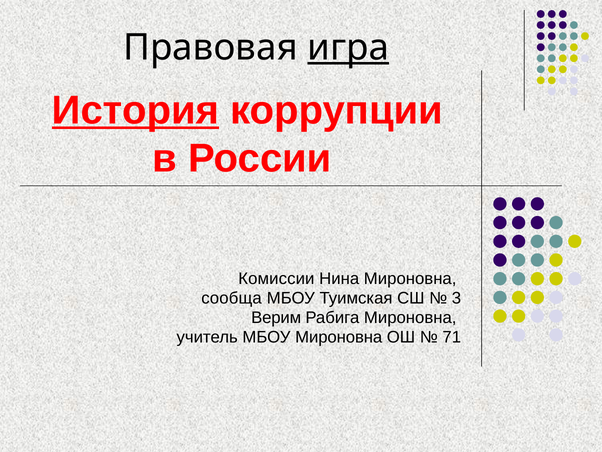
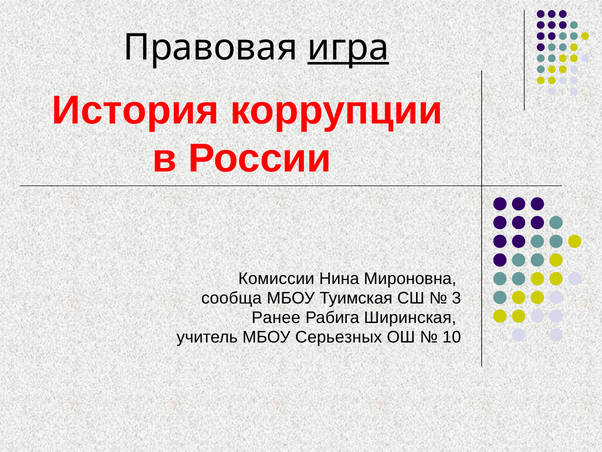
История underline: present -> none
Верим: Верим -> Ранее
Рабига Мироновна: Мироновна -> Ширинская
МБОУ Мироновна: Мироновна -> Серьезных
71: 71 -> 10
